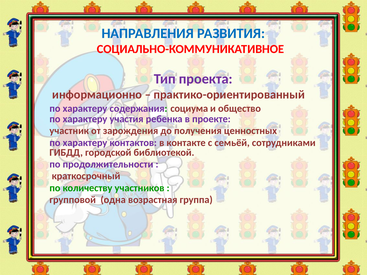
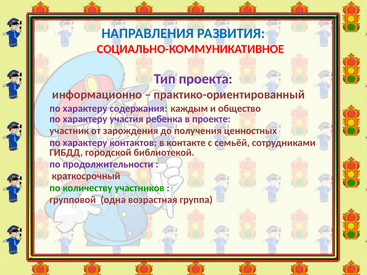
социума: социума -> каждым
